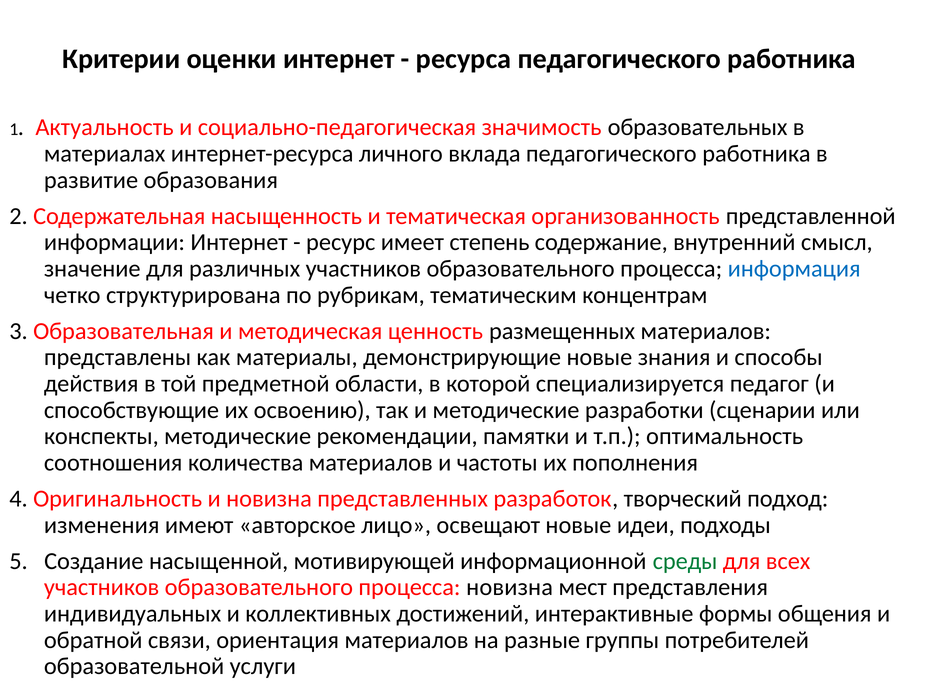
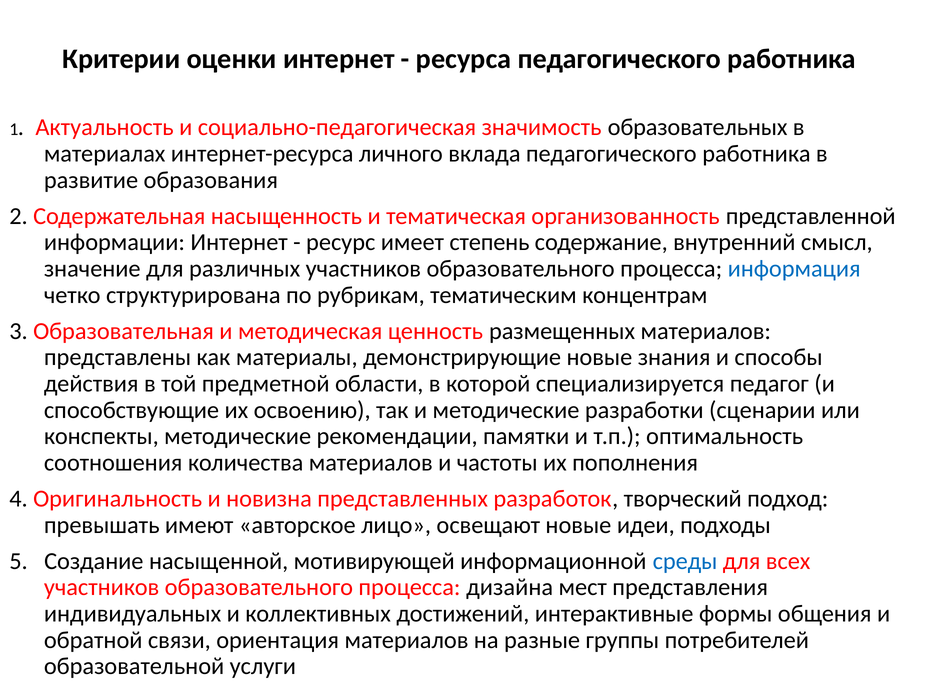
изменения: изменения -> превышать
среды colour: green -> blue
процесса новизна: новизна -> дизайна
